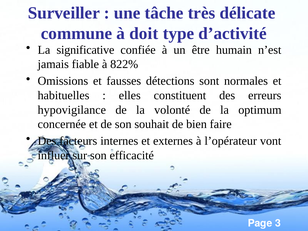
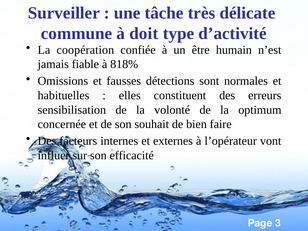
significative: significative -> coopération
822%: 822% -> 818%
hypovigilance: hypovigilance -> sensibilisation
